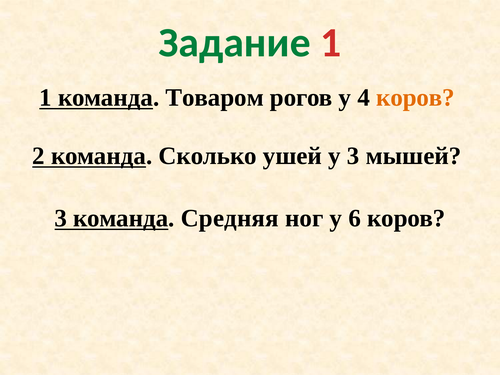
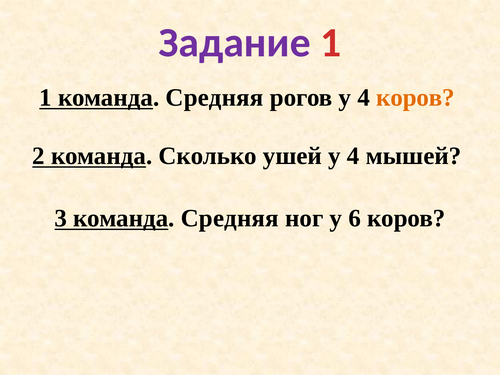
Задание colour: green -> purple
1 команда Товаром: Товаром -> Средняя
ушей у 3: 3 -> 4
